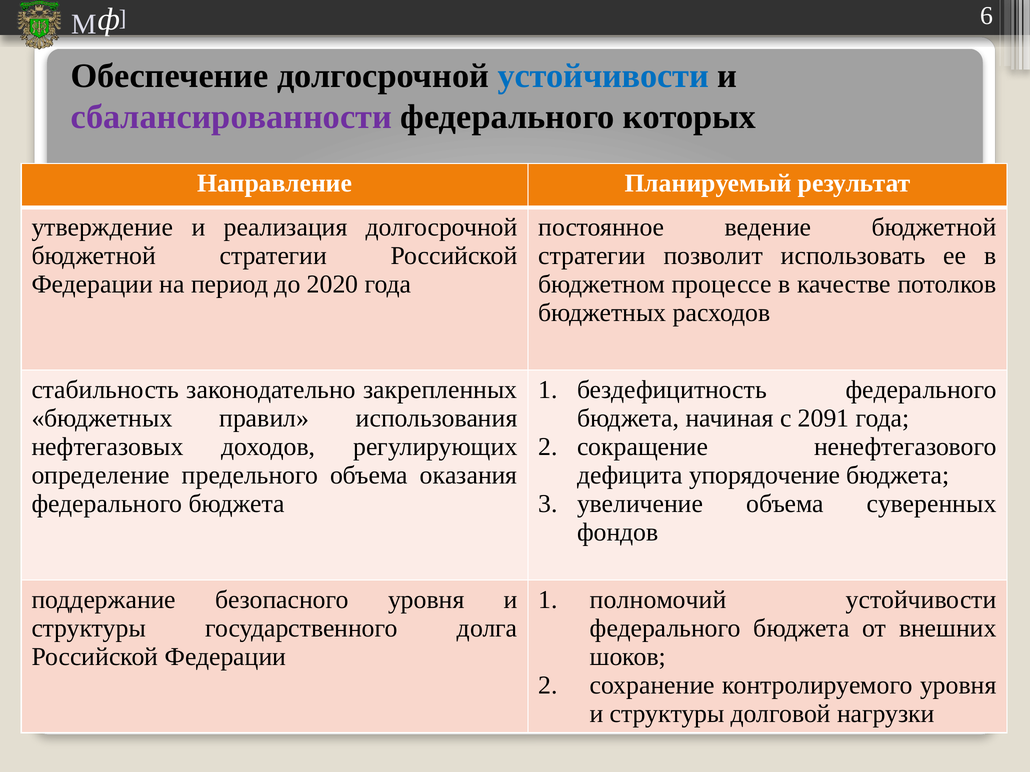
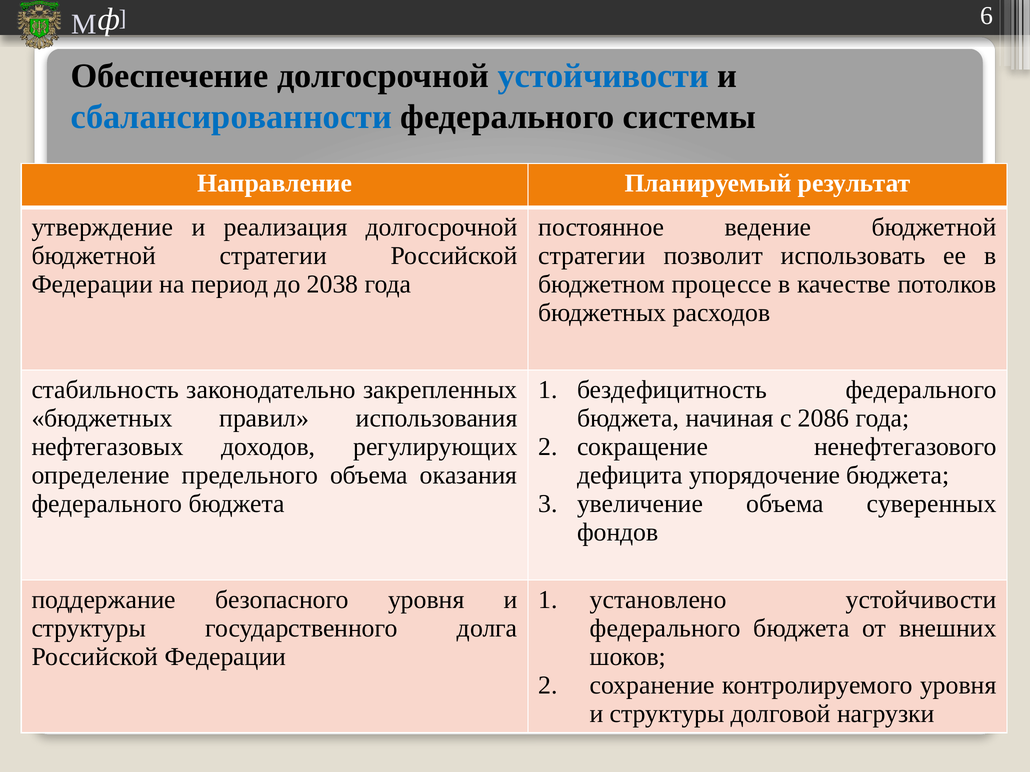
сбалансированности colour: purple -> blue
которых: которых -> системы
2020: 2020 -> 2038
2091: 2091 -> 2086
полномочий: полномочий -> установлено
